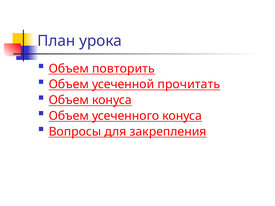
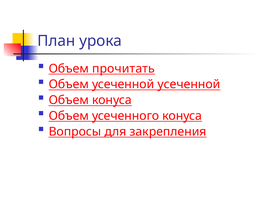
повторить: повторить -> прочитать
усеченной прочитать: прочитать -> усеченной
